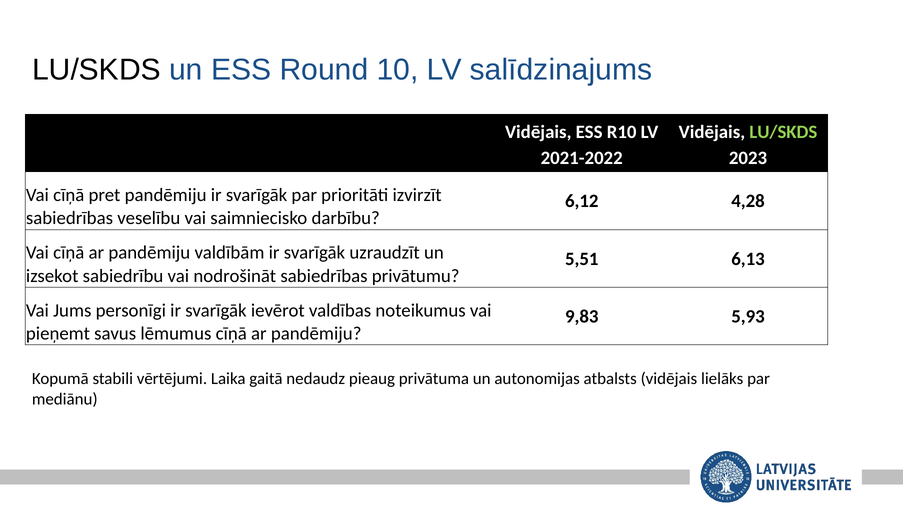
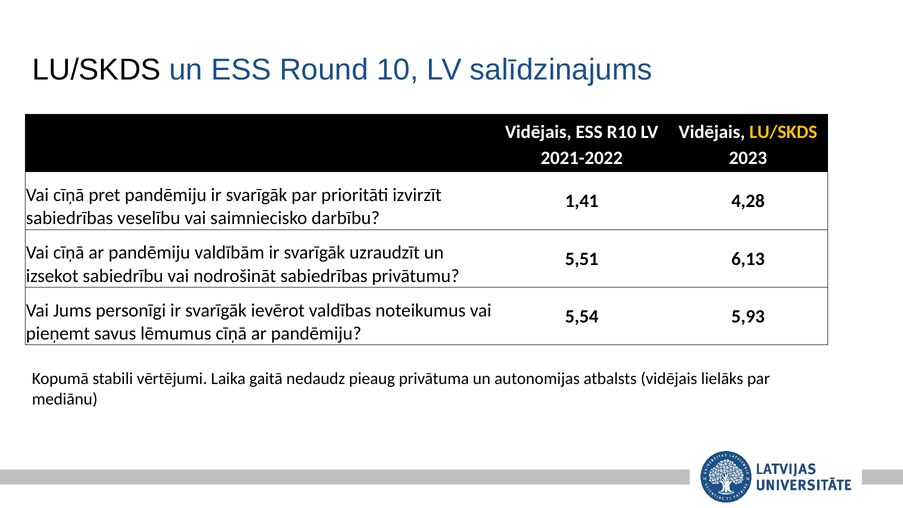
LU/SKDS at (783, 132) colour: light green -> yellow
6,12: 6,12 -> 1,41
9,83: 9,83 -> 5,54
